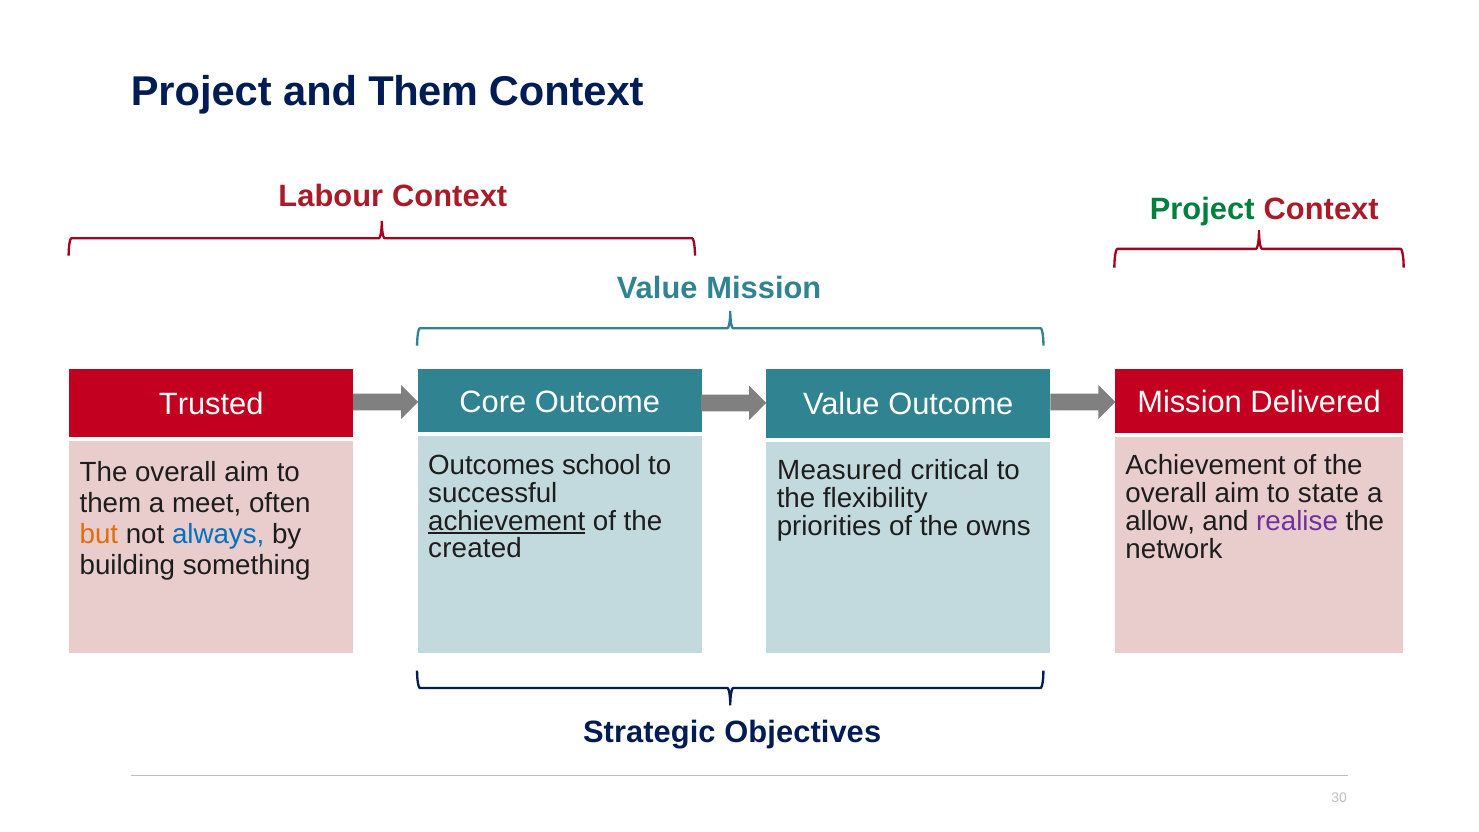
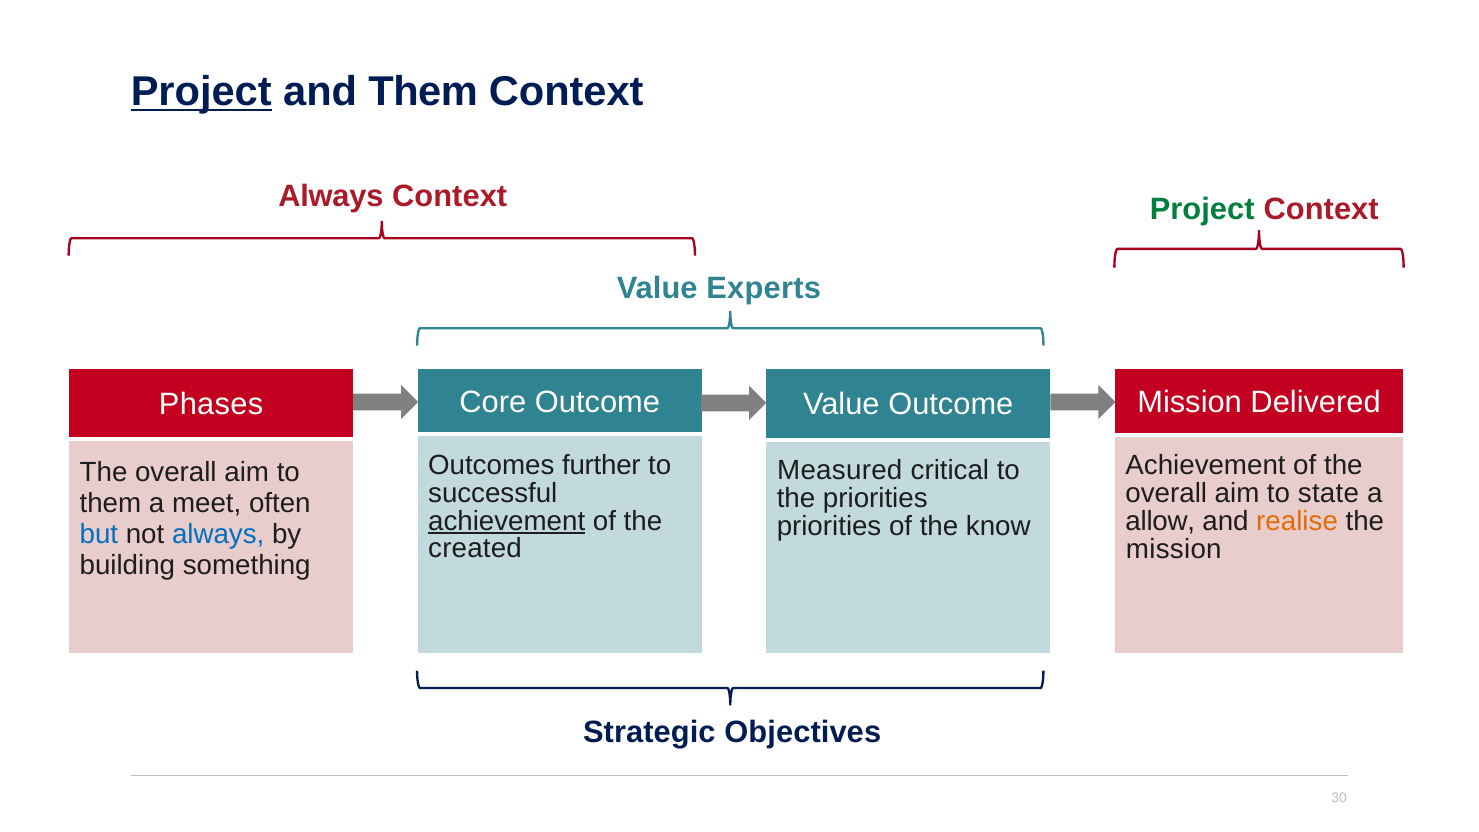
Project at (201, 92) underline: none -> present
Labour at (331, 197): Labour -> Always
Value Mission: Mission -> Experts
Trusted: Trusted -> Phases
school: school -> further
the flexibility: flexibility -> priorities
realise colour: purple -> orange
owns: owns -> know
but colour: orange -> blue
network at (1174, 549): network -> mission
